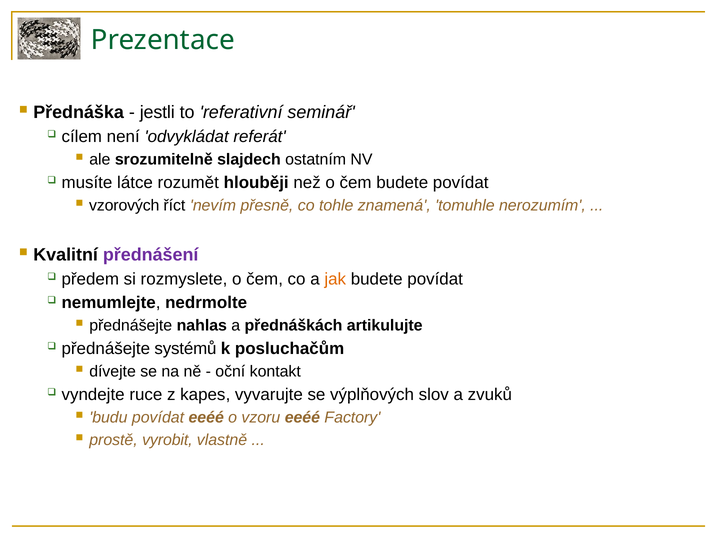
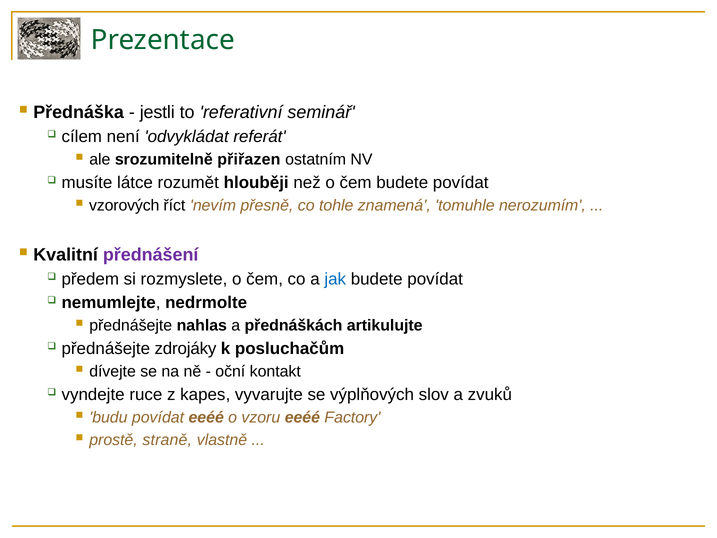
slajdech: slajdech -> přiřazen
jak colour: orange -> blue
systémů: systémů -> zdrojáky
vyrobit: vyrobit -> straně
